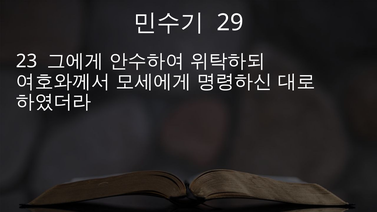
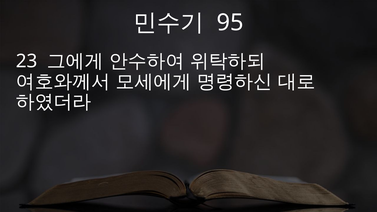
29: 29 -> 95
